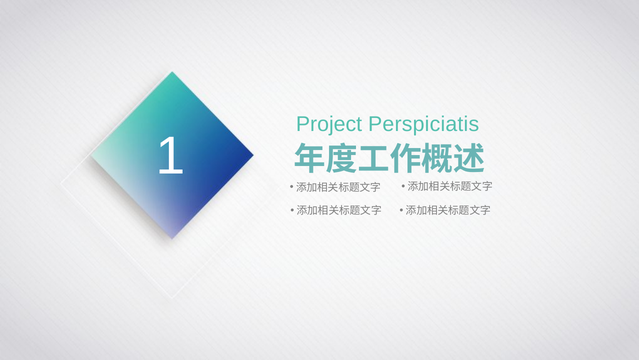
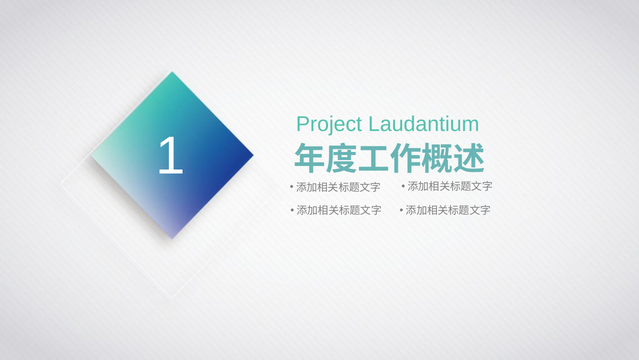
Perspiciatis: Perspiciatis -> Laudantium
